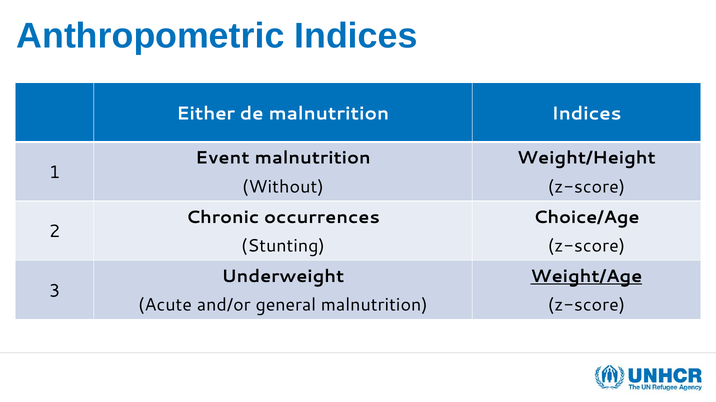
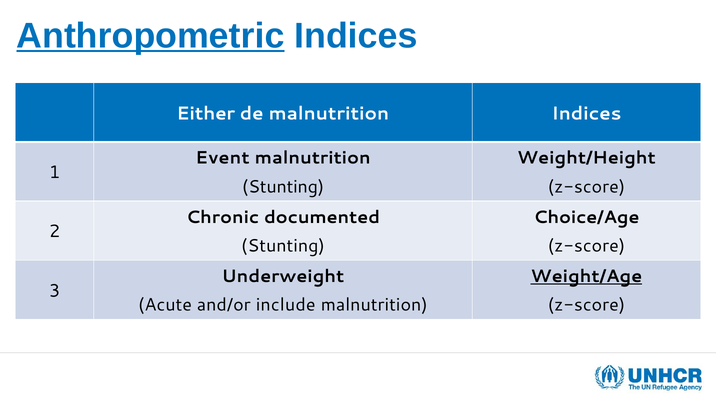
Anthropometric underline: none -> present
Without at (283, 187): Without -> Stunting
occurrences: occurrences -> documented
general: general -> include
